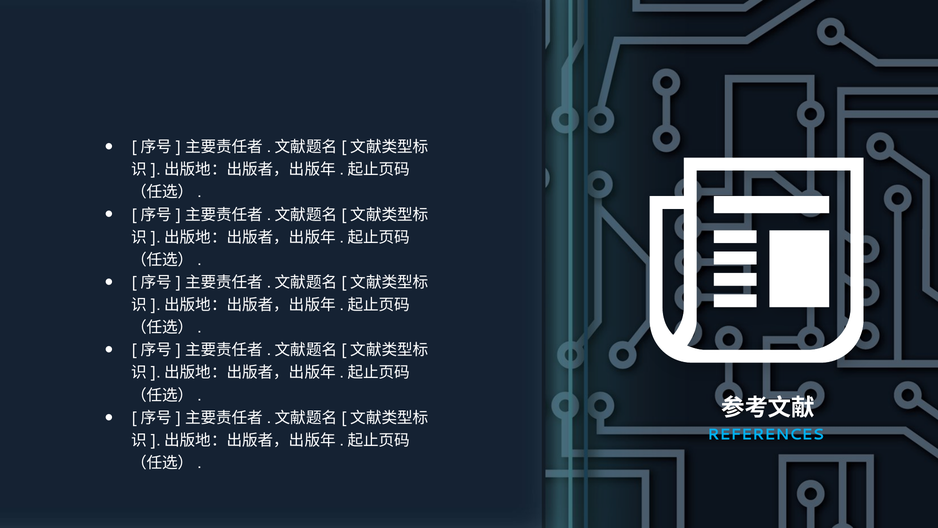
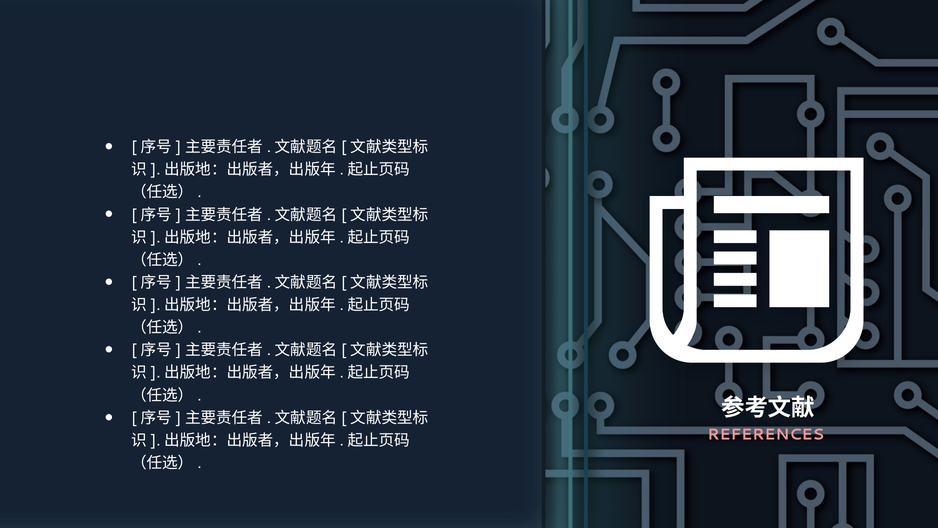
REFERENCES colour: light blue -> pink
